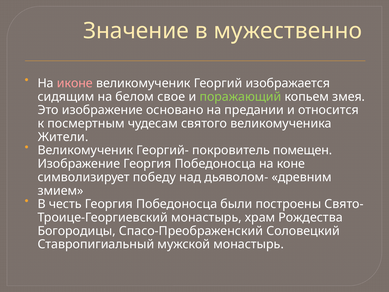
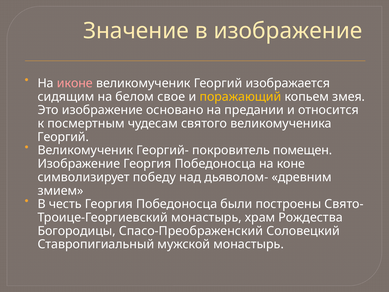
в мужественно: мужественно -> изображение
поражающий colour: light green -> yellow
Жители at (63, 137): Жители -> Георгий
